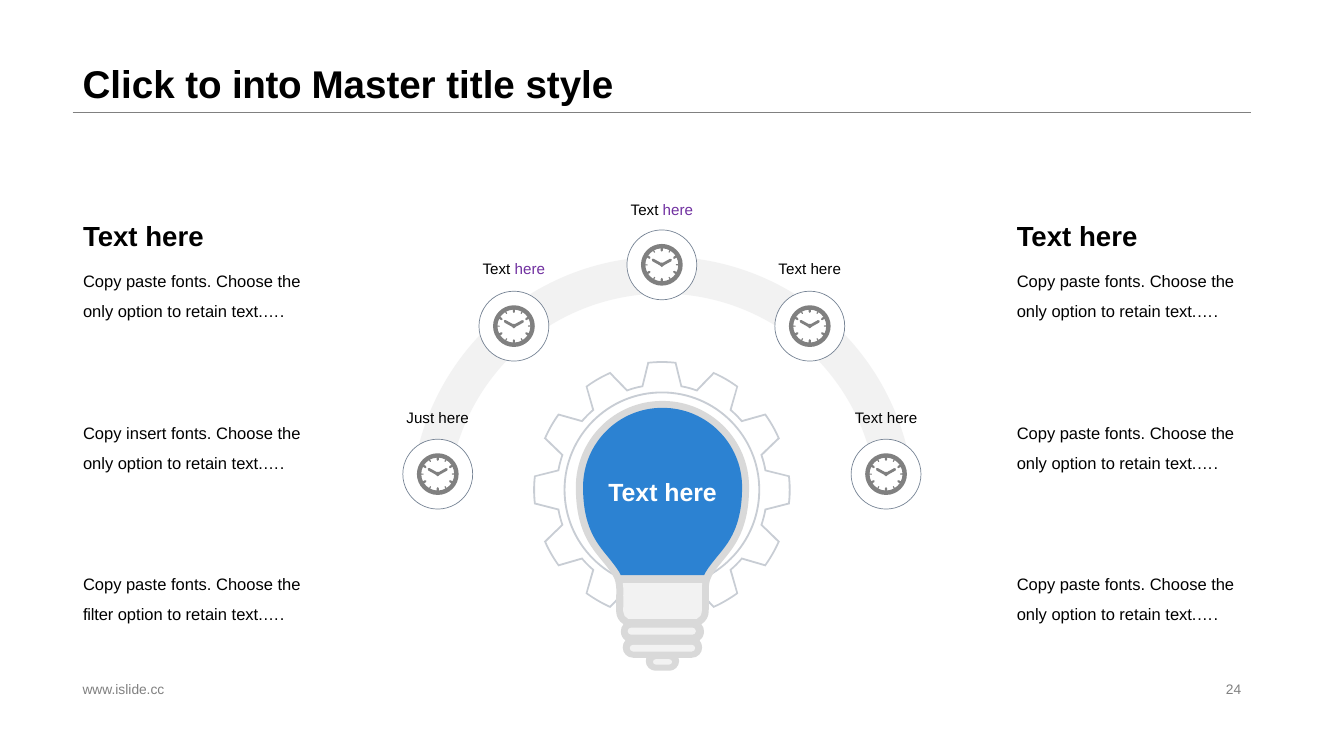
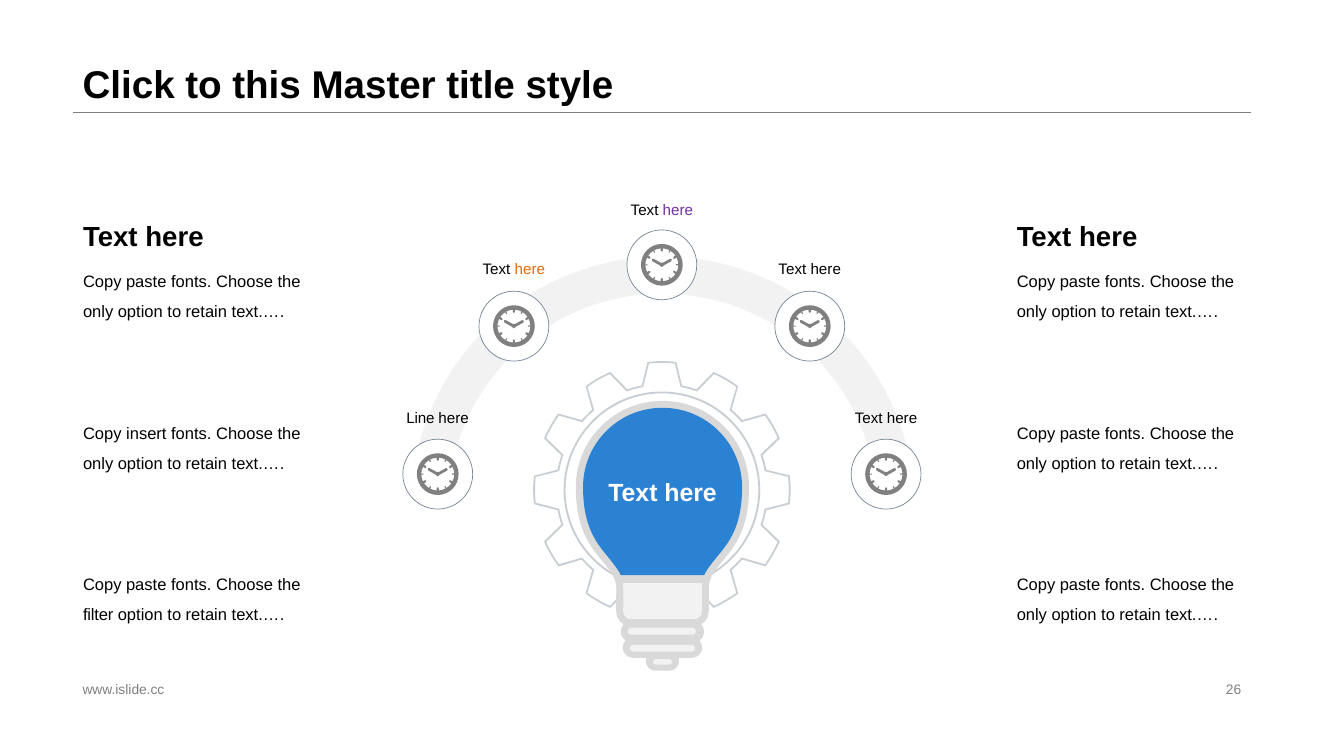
into: into -> this
here at (530, 270) colour: purple -> orange
Just: Just -> Line
24: 24 -> 26
